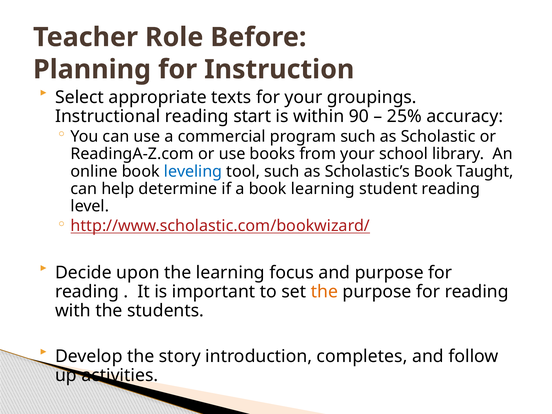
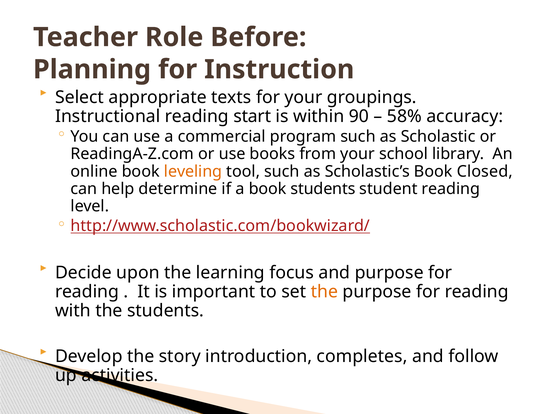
25%: 25% -> 58%
leveling colour: blue -> orange
Taught: Taught -> Closed
book learning: learning -> students
